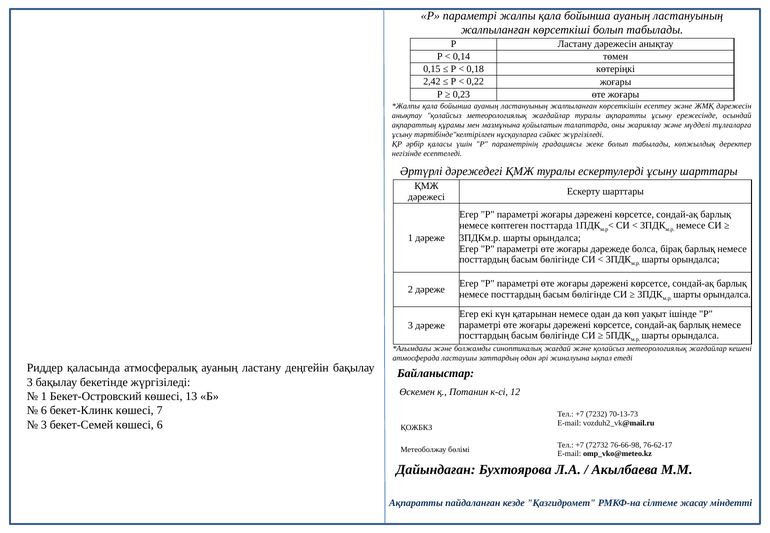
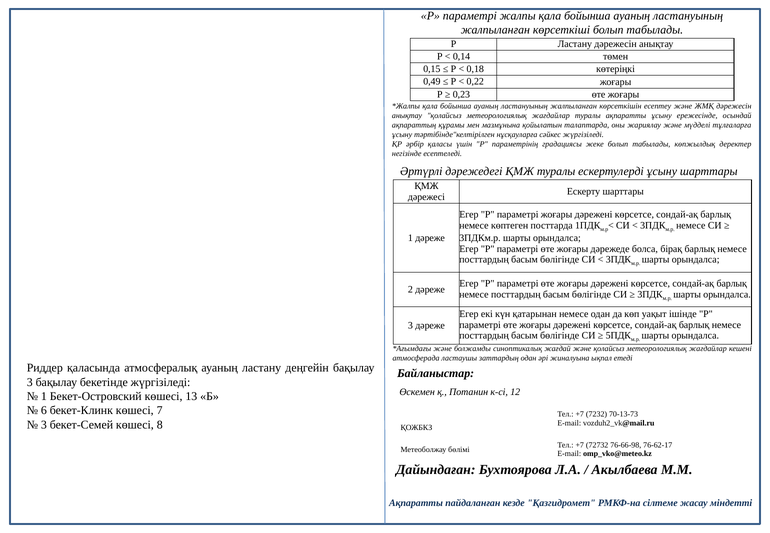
2,42: 2,42 -> 0,49
көшесі 6: 6 -> 8
